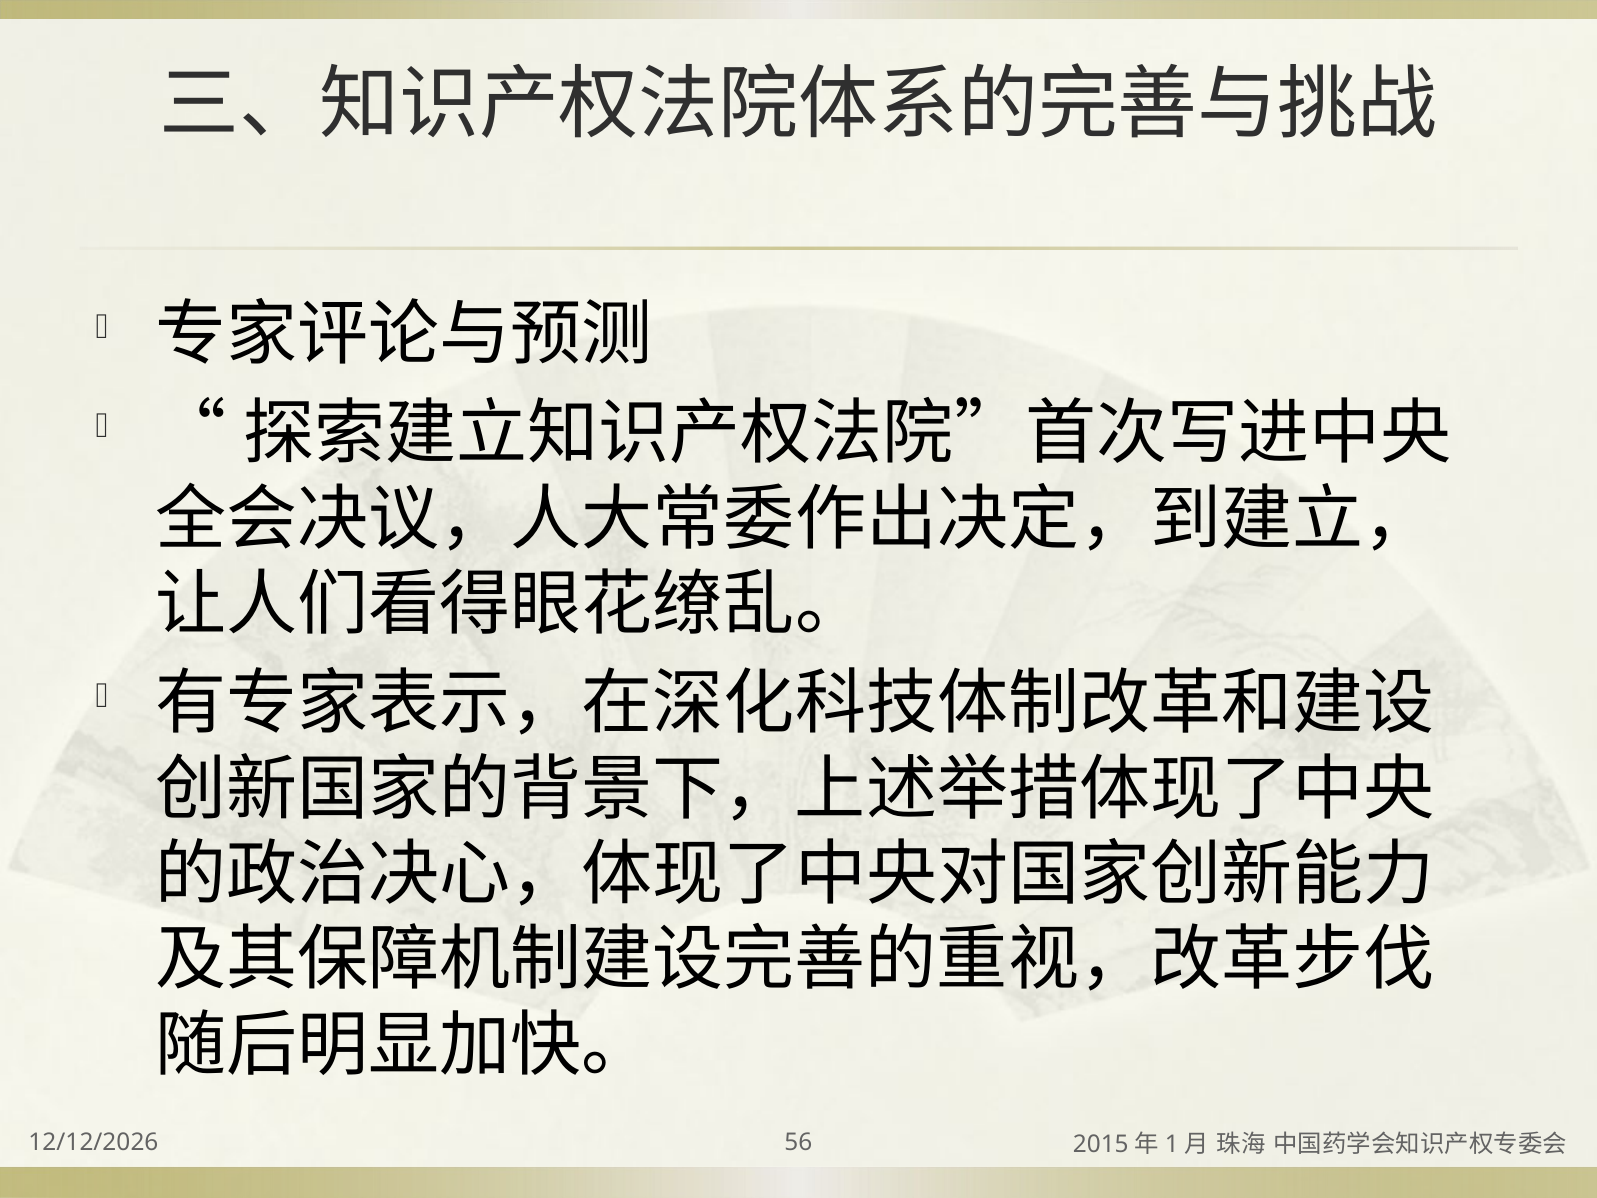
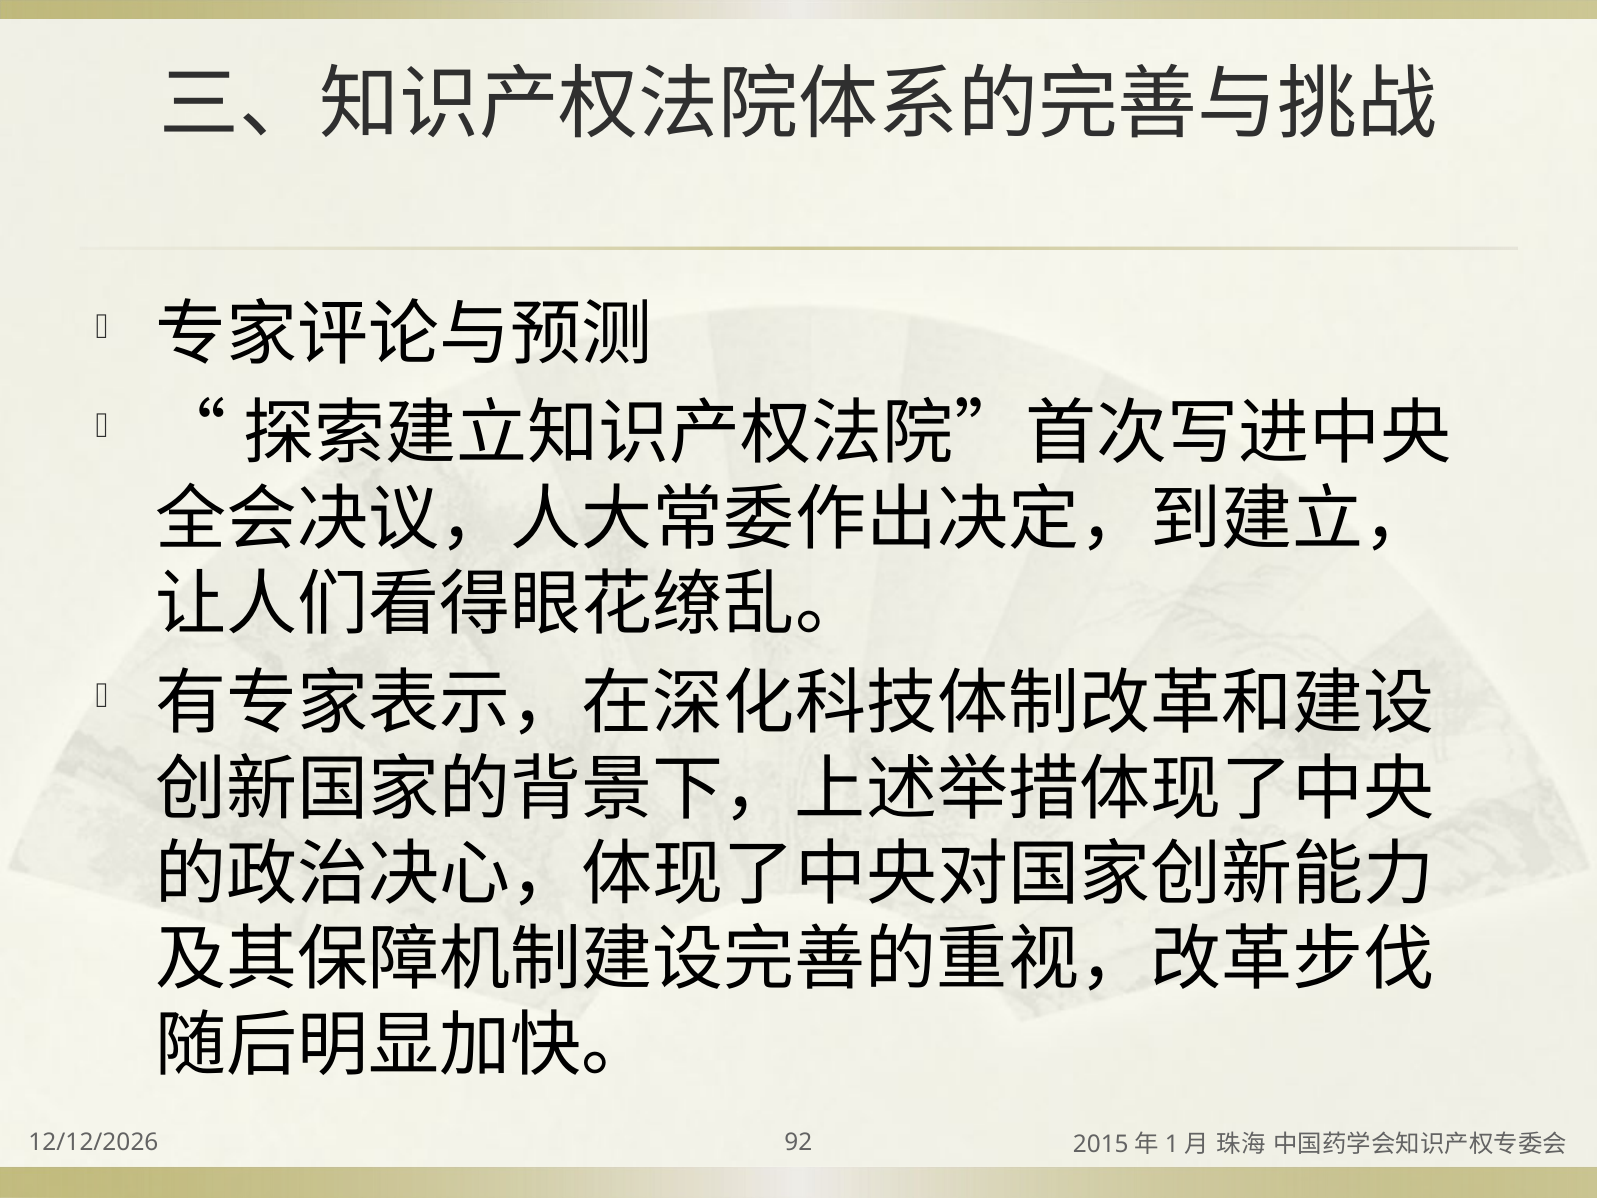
56: 56 -> 92
